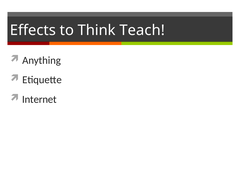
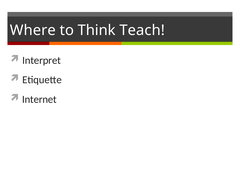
Effects: Effects -> Where
Anything: Anything -> Interpret
